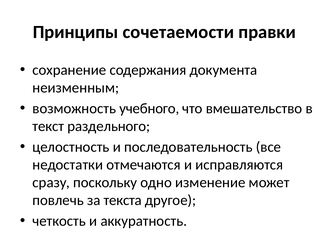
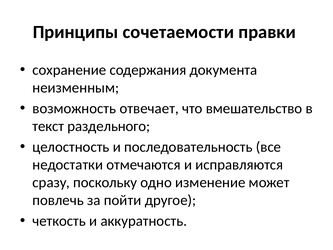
учебного: учебного -> отвечает
текста: текста -> пойти
